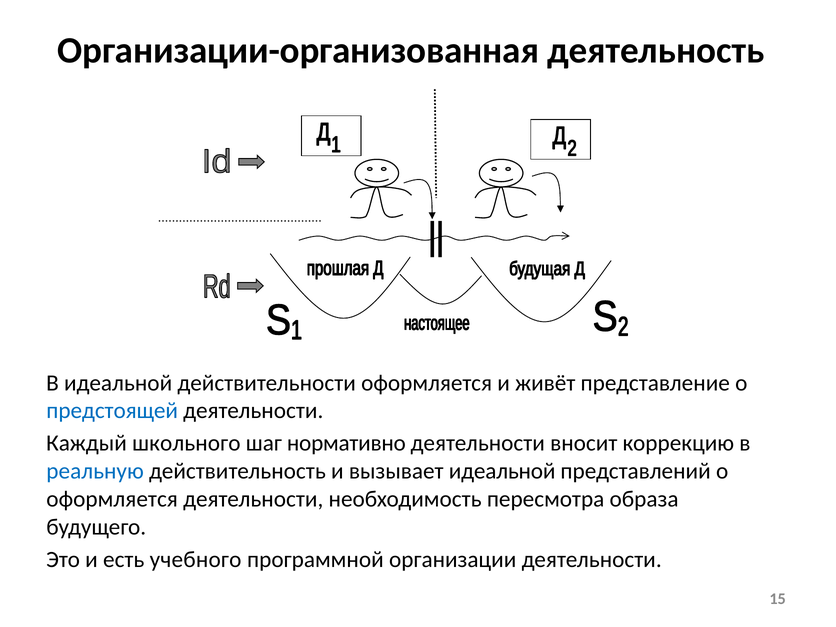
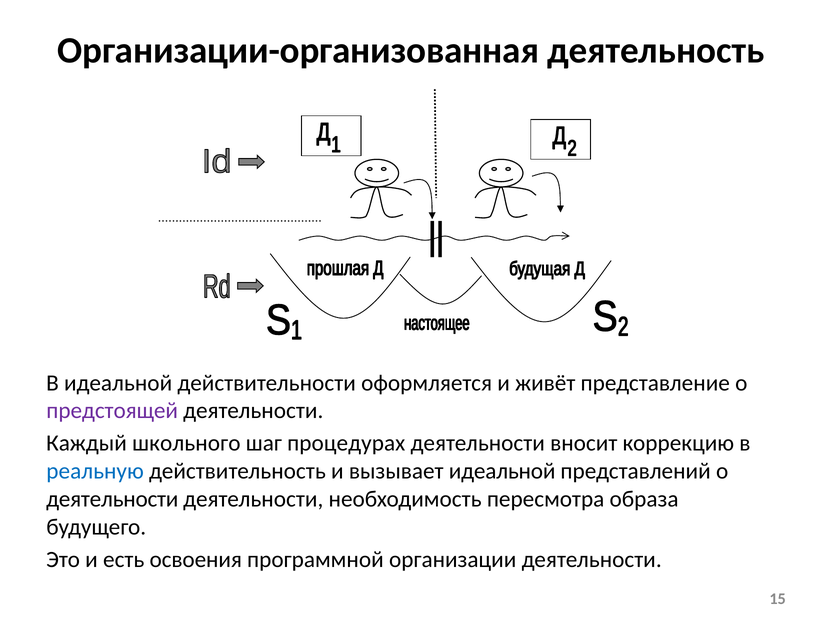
предстоящей colour: blue -> purple
нормативно: нормативно -> процедурах
оформляется at (112, 499): оформляется -> деятельности
учебного: учебного -> освоения
